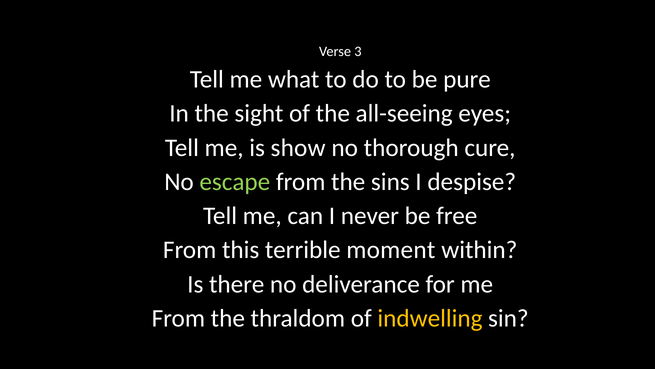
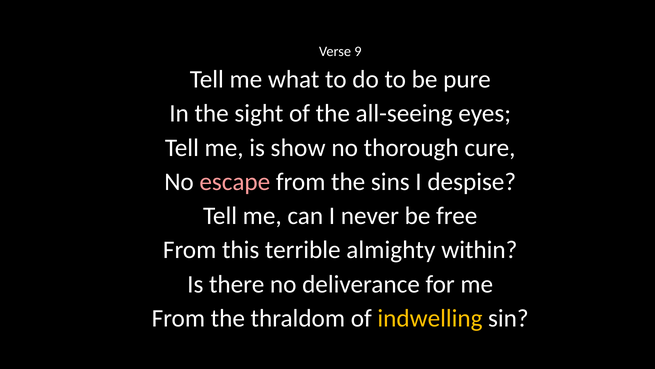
3: 3 -> 9
escape colour: light green -> pink
moment: moment -> almighty
